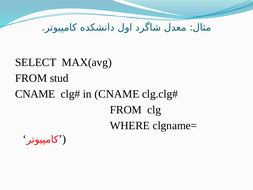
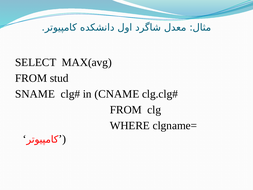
CNAME at (35, 94): CNAME -> SNAME
